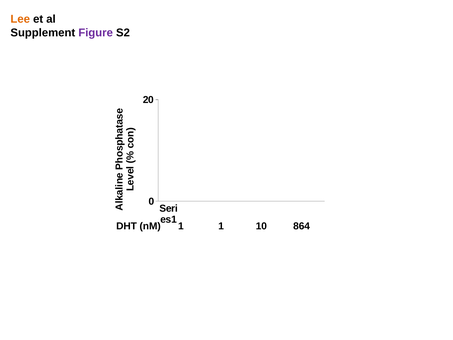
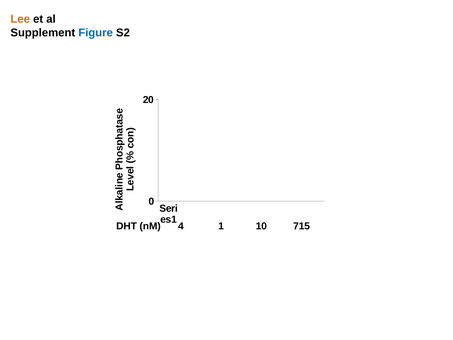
Figure colour: purple -> blue
nM 1: 1 -> 4
864: 864 -> 715
